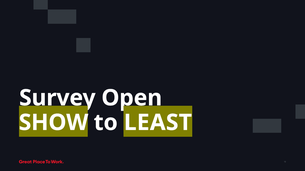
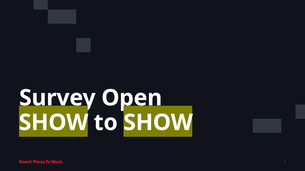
to LEAST: LEAST -> SHOW
